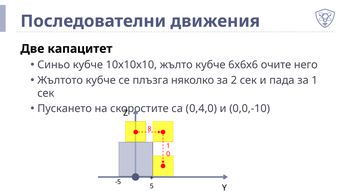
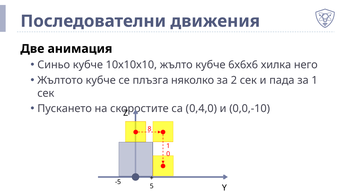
капацитет: капацитет -> анимация
очите: очите -> хилка
